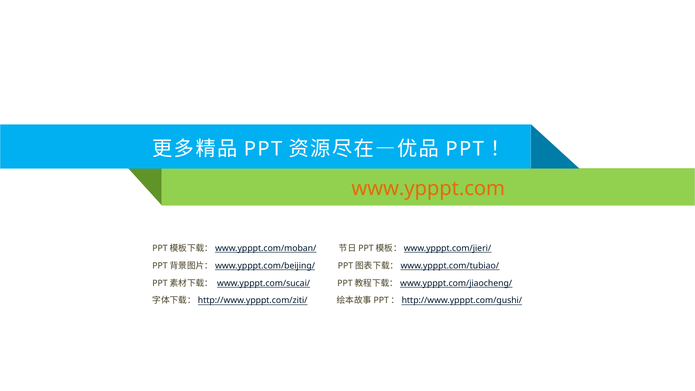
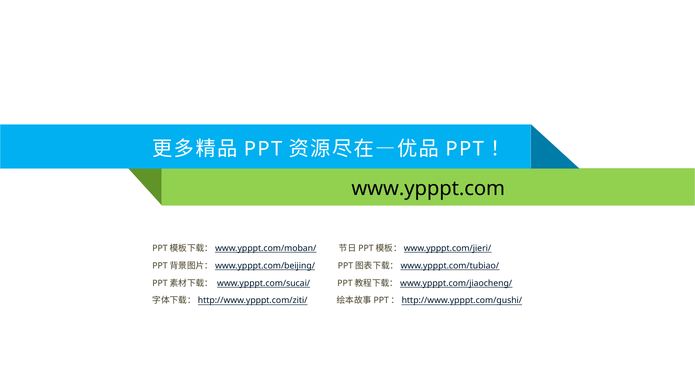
www.ypppt.com colour: orange -> black
